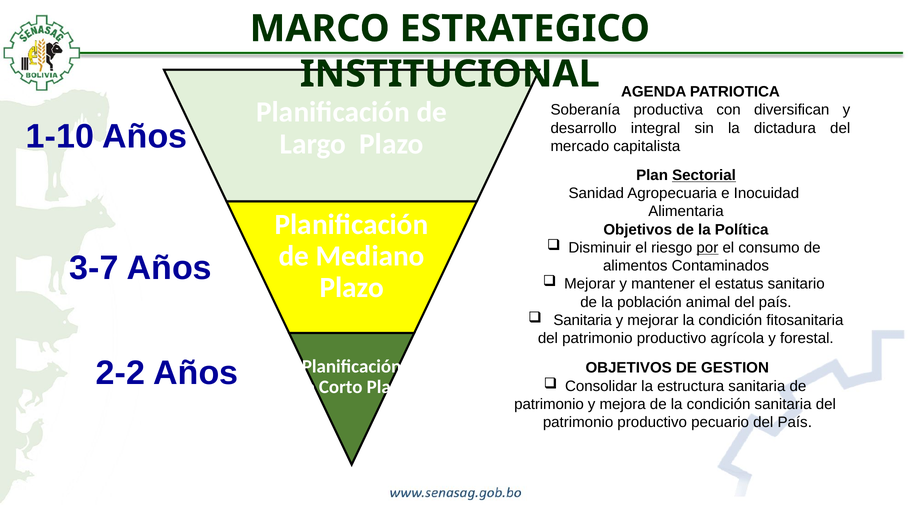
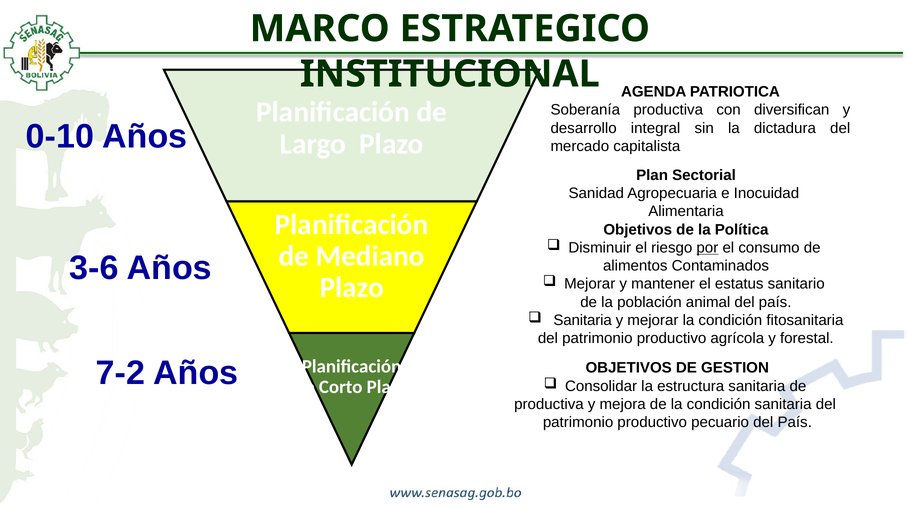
1-10: 1-10 -> 0-10
Sectorial underline: present -> none
3-7: 3-7 -> 3-6
2-2: 2-2 -> 7-2
patrimonio at (549, 405): patrimonio -> productiva
